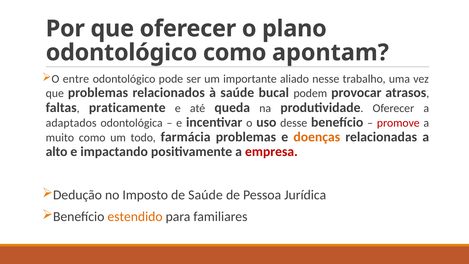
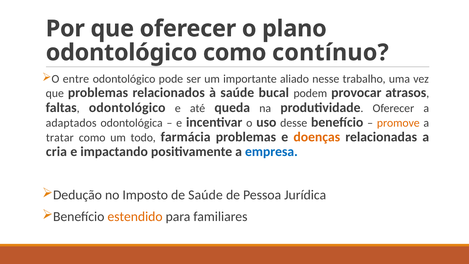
apontam: apontam -> contínuo
praticamente at (127, 107): praticamente -> odontológico
promove colour: red -> orange
muito: muito -> tratar
alto: alto -> cria
empresa colour: red -> blue
